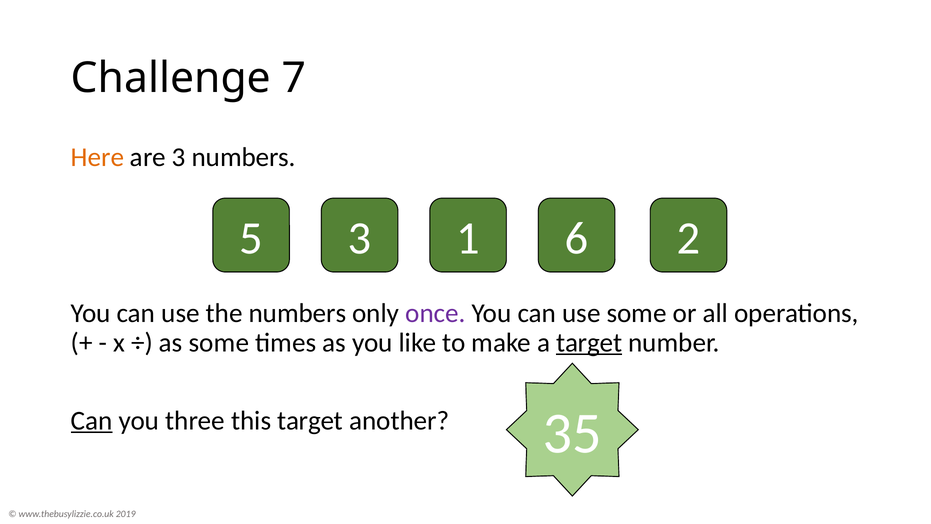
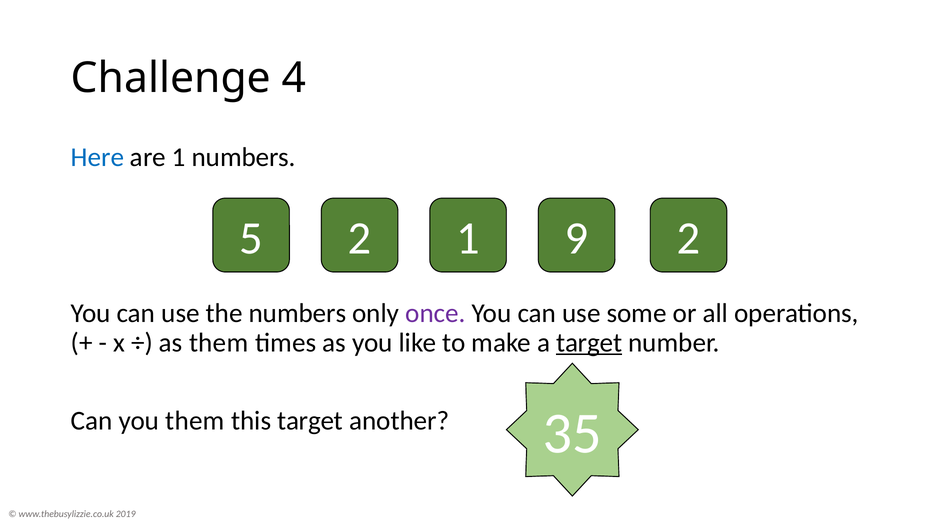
7: 7 -> 4
Here colour: orange -> blue
are 3: 3 -> 1
5 3: 3 -> 2
6: 6 -> 9
as some: some -> them
Can at (92, 420) underline: present -> none
you three: three -> them
